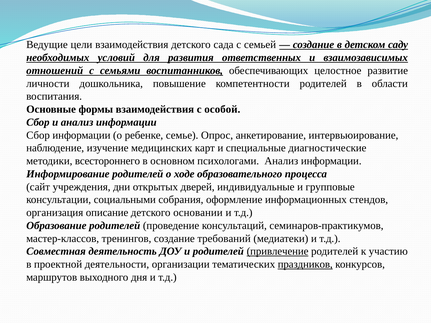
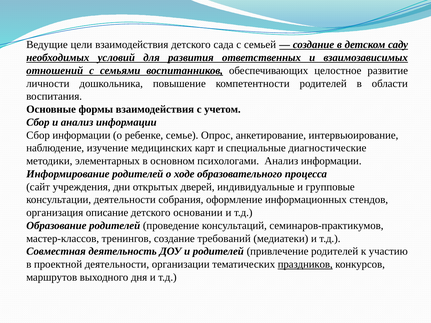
особой: особой -> учетом
всестороннего: всестороннего -> элементарных
консультации социальными: социальными -> деятельности
привлечение underline: present -> none
